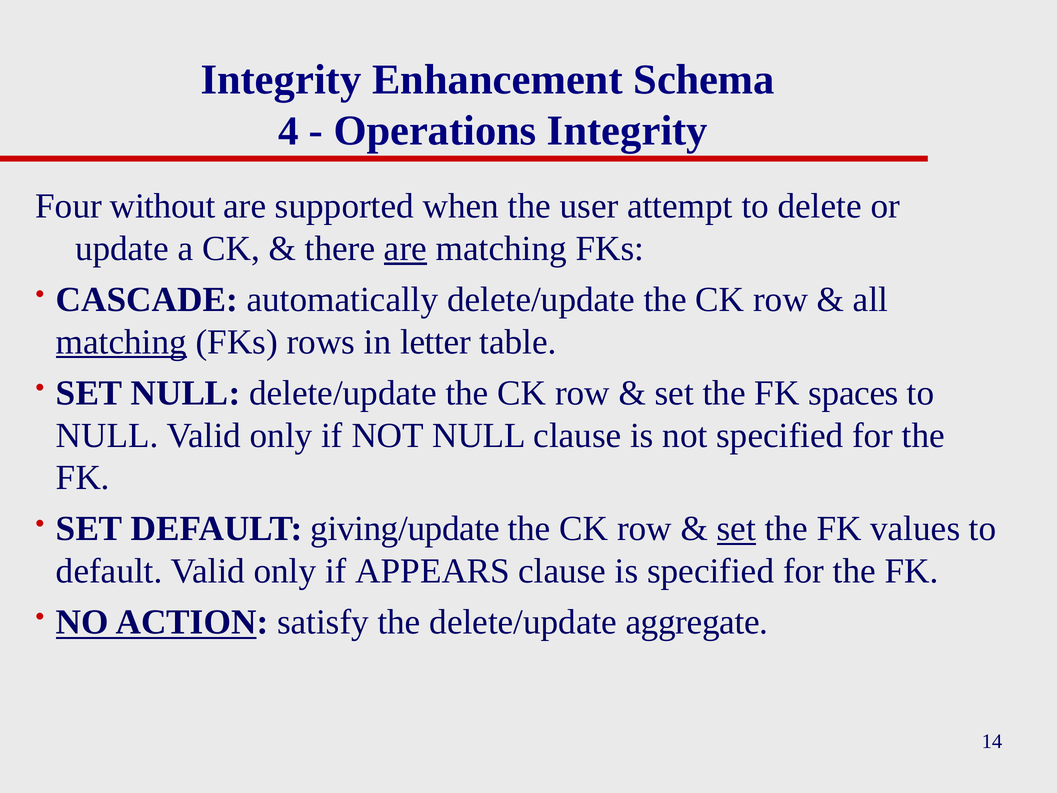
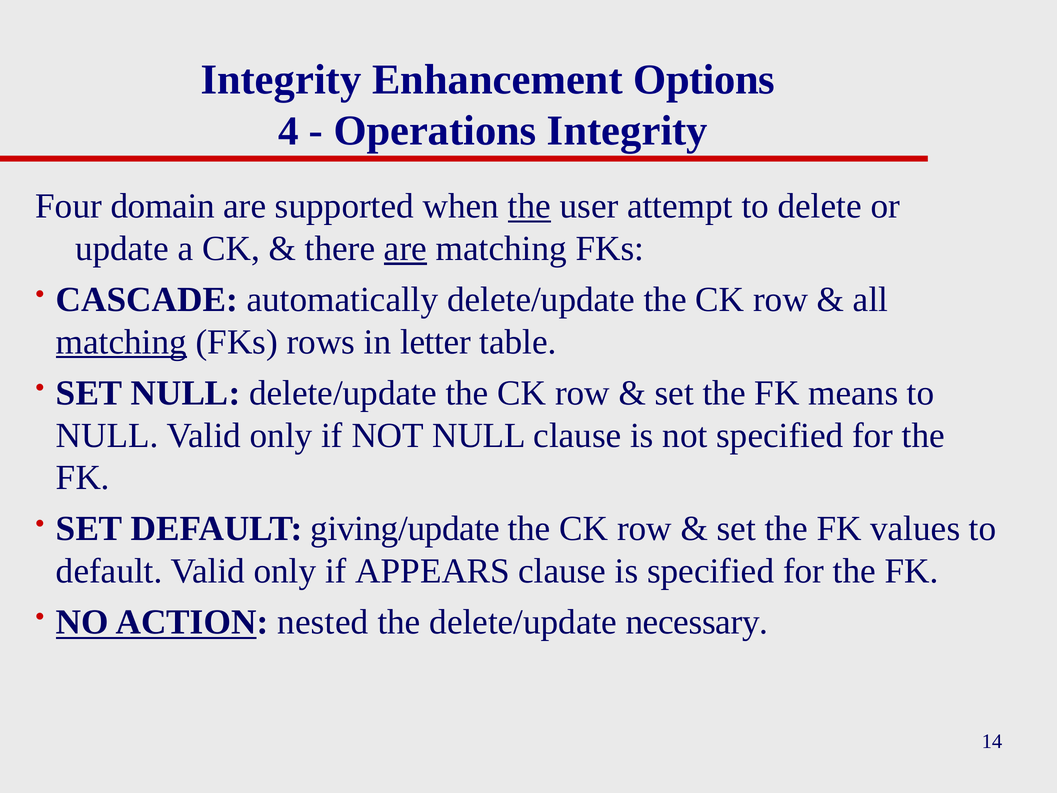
Schema: Schema -> Options
without: without -> domain
the at (529, 206) underline: none -> present
spaces: spaces -> means
set at (736, 529) underline: present -> none
satisfy: satisfy -> nested
aggregate: aggregate -> necessary
